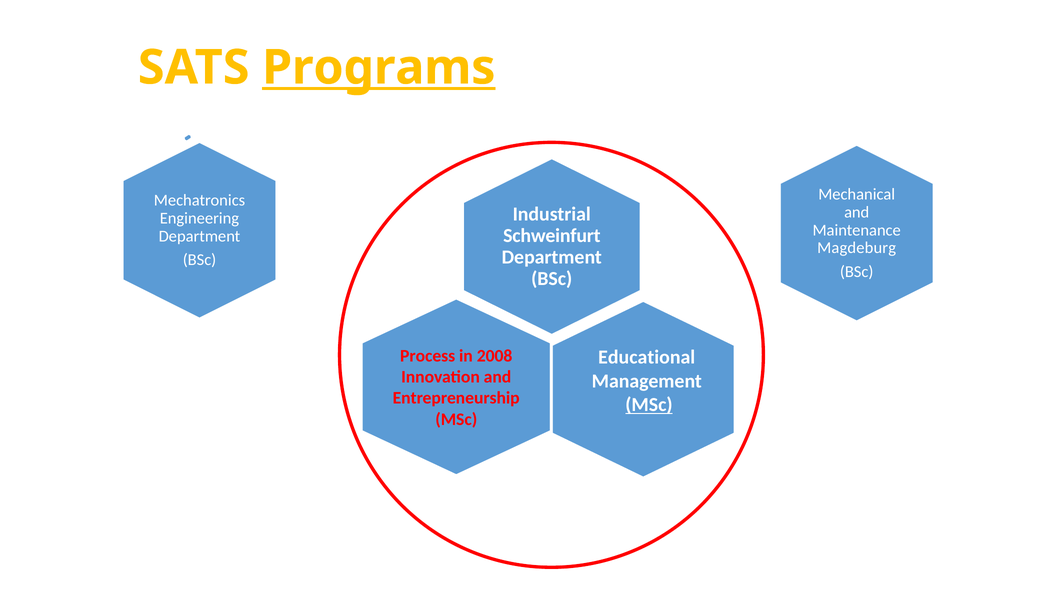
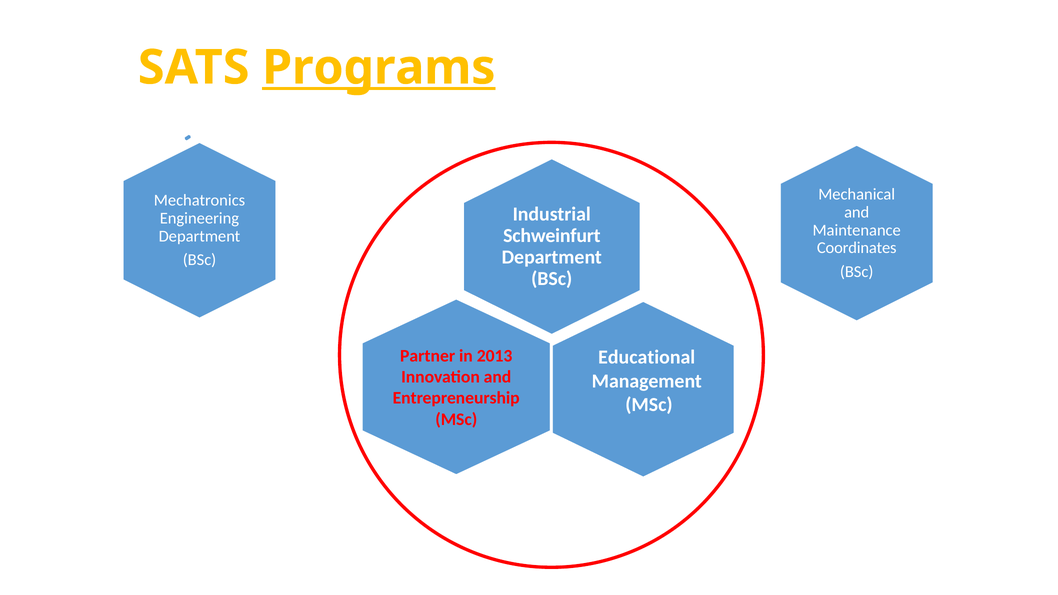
Magdeburg: Magdeburg -> Coordinates
Process: Process -> Partner
2008: 2008 -> 2013
MSc at (649, 405) underline: present -> none
